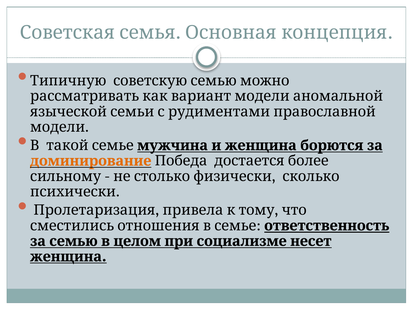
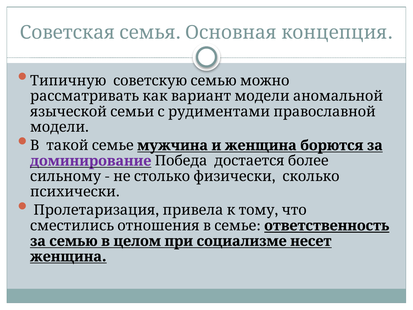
доминирование colour: orange -> purple
